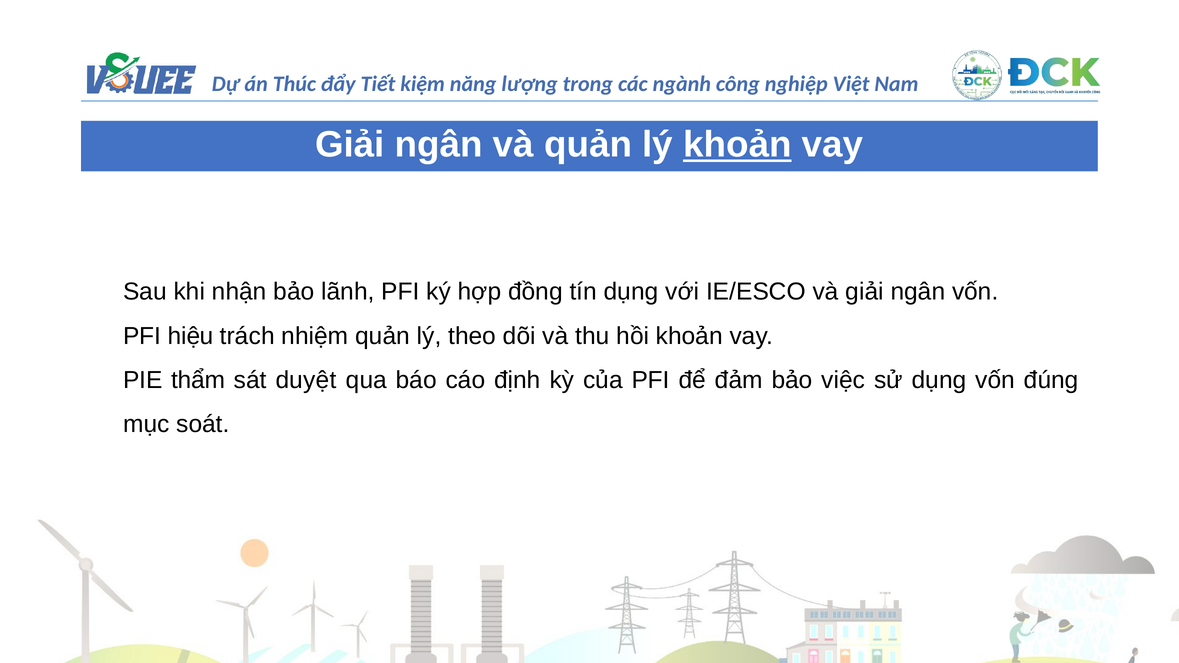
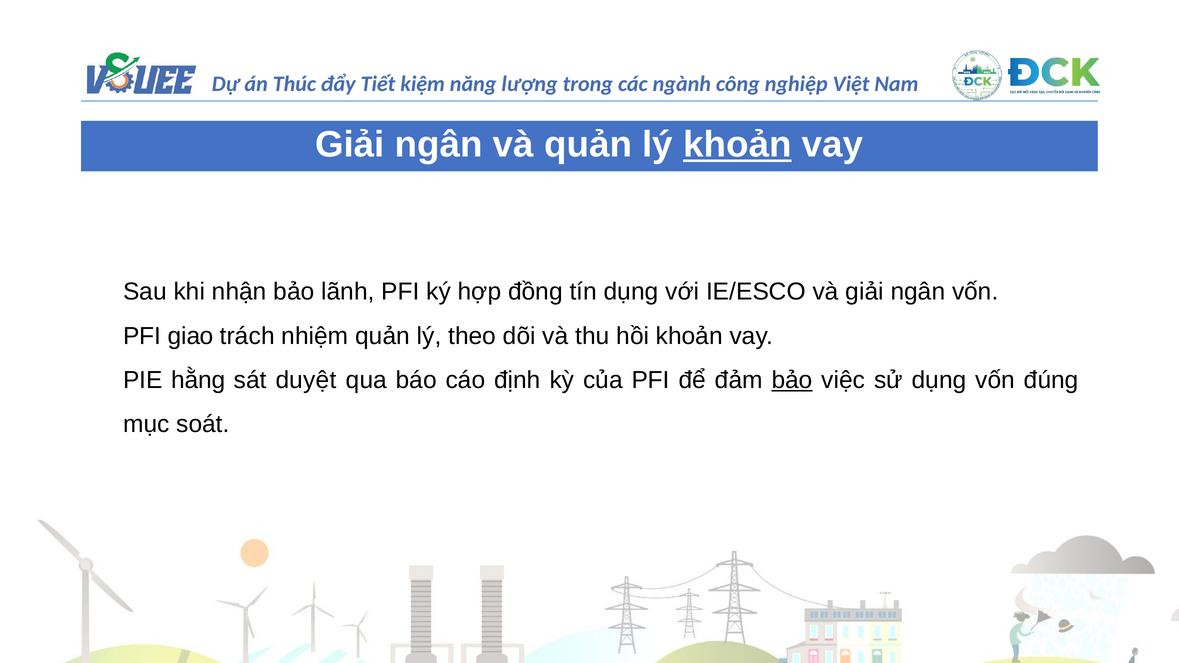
hiệu: hiệu -> giao
thẩm: thẩm -> hằng
bảo at (792, 380) underline: none -> present
